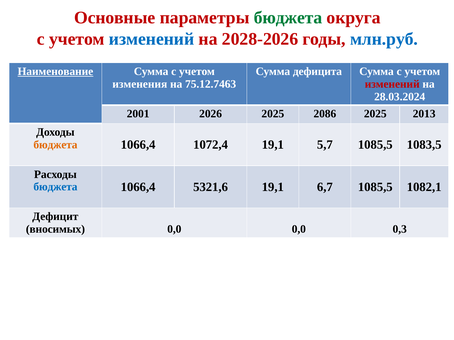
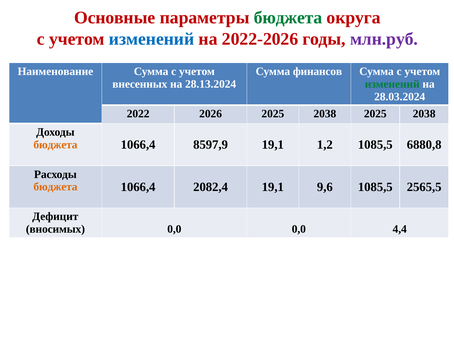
2028-2026: 2028-2026 -> 2022-2026
млн.руб colour: blue -> purple
Наименование underline: present -> none
дефицита: дефицита -> финансов
изменения: изменения -> внесенных
75.12.7463: 75.12.7463 -> 28.13.2024
изменений at (392, 84) colour: red -> green
2001: 2001 -> 2022
2026 2025 2086: 2086 -> 2038
2013 at (424, 114): 2013 -> 2038
1072,4: 1072,4 -> 8597,9
5,7: 5,7 -> 1,2
1083,5: 1083,5 -> 6880,8
бюджета at (55, 187) colour: blue -> orange
5321,6: 5321,6 -> 2082,4
6,7: 6,7 -> 9,6
1082,1: 1082,1 -> 2565,5
0,3: 0,3 -> 4,4
